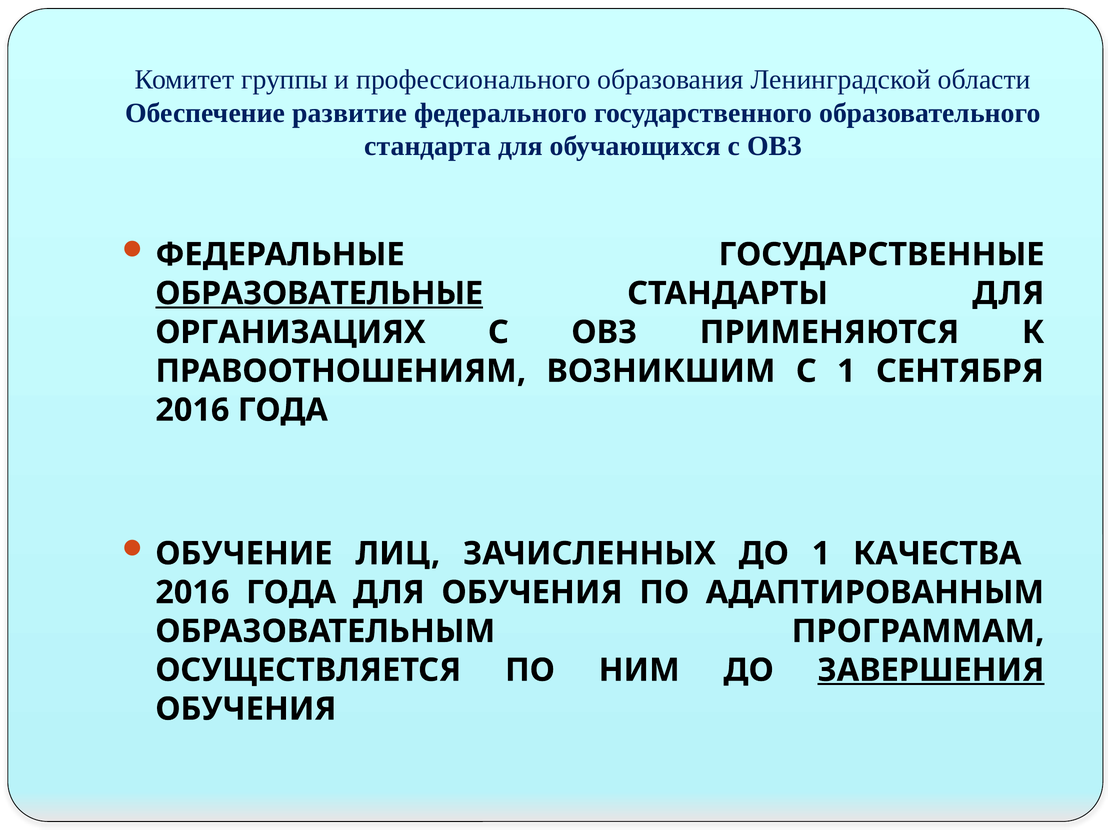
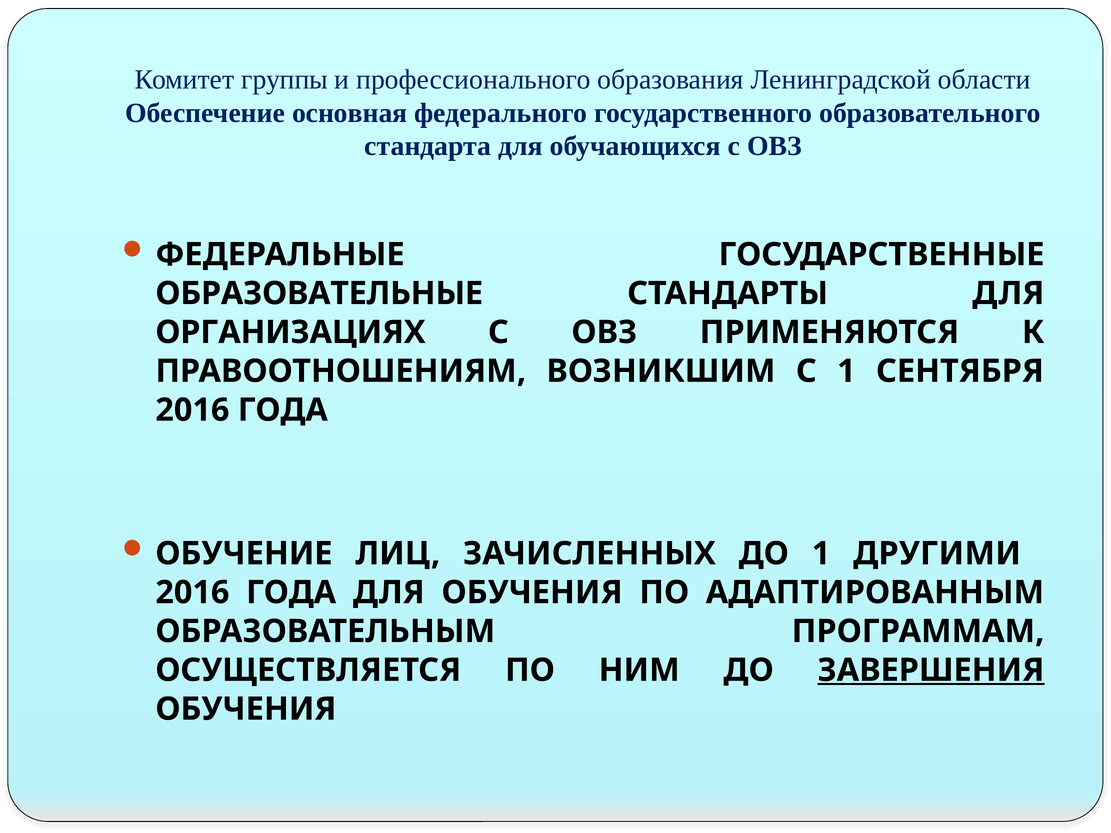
развитие: развитие -> основная
ОБРАЗОВАТЕЛЬНЫЕ underline: present -> none
КАЧЕСТВА: КАЧЕСТВА -> ДРУГИМИ
